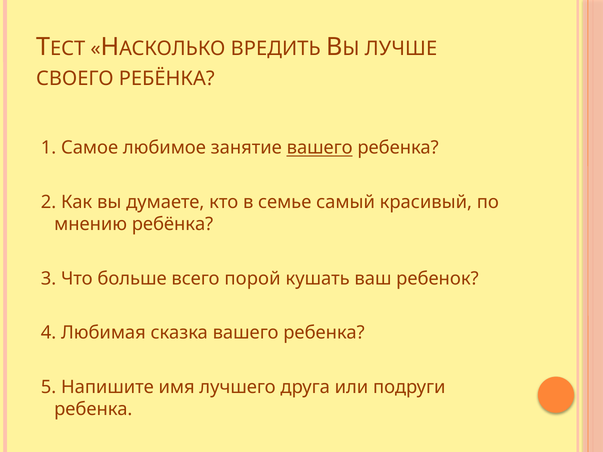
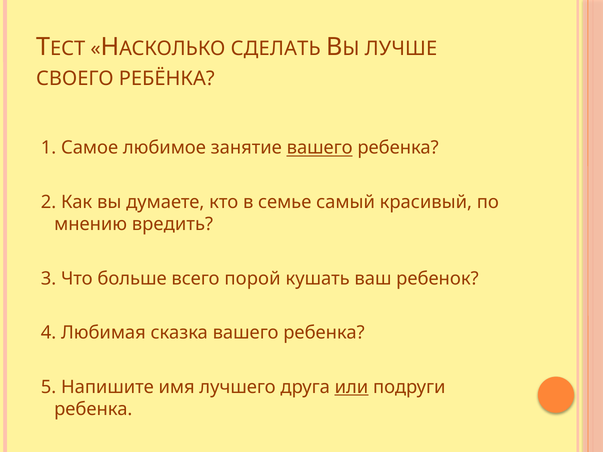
ВРЕДИТЬ: ВРЕДИТЬ -> СДЕЛАТЬ
мнению ребёнка: ребёнка -> вредить
или underline: none -> present
